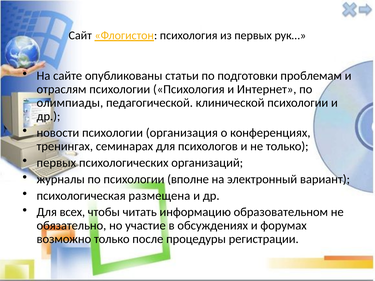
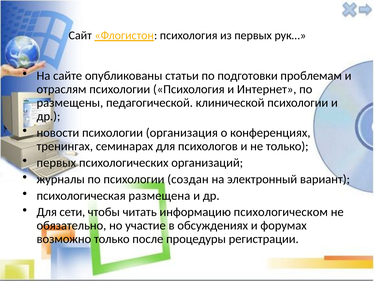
олимпиады: олимпиады -> размещены
вполне: вполне -> создан
всех: всех -> сети
образовательном: образовательном -> психологическом
